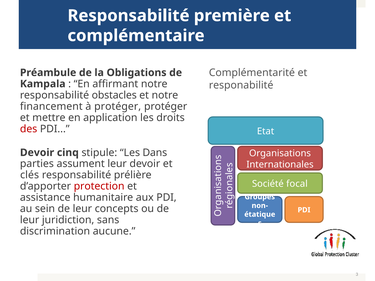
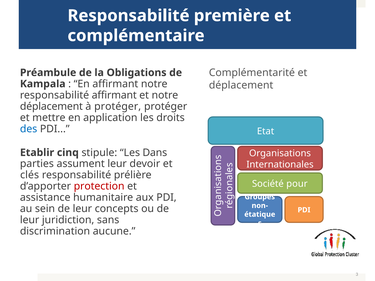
responabilité at (241, 85): responabilité -> déplacement
responsabilité obstacles: obstacles -> affirmant
financement at (51, 106): financement -> déplacement
des colour: red -> blue
Devoir at (37, 153): Devoir -> Etablir
focal: focal -> pour
